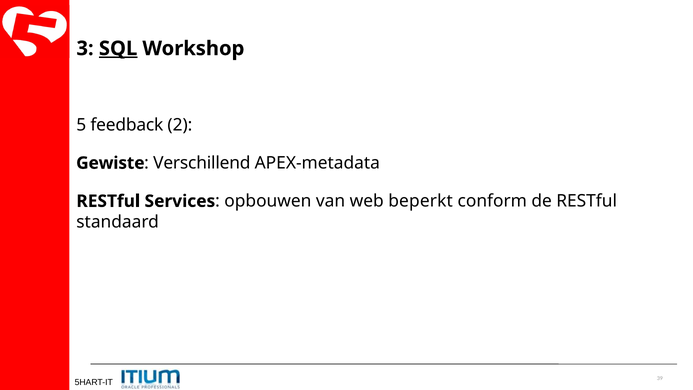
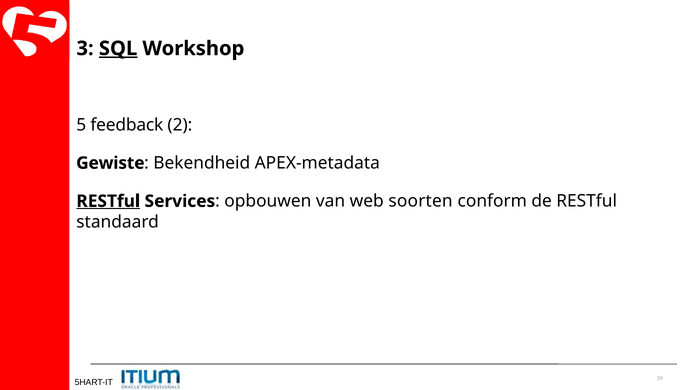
Verschillend: Verschillend -> Bekendheid
RESTful at (108, 201) underline: none -> present
beperkt: beperkt -> soorten
